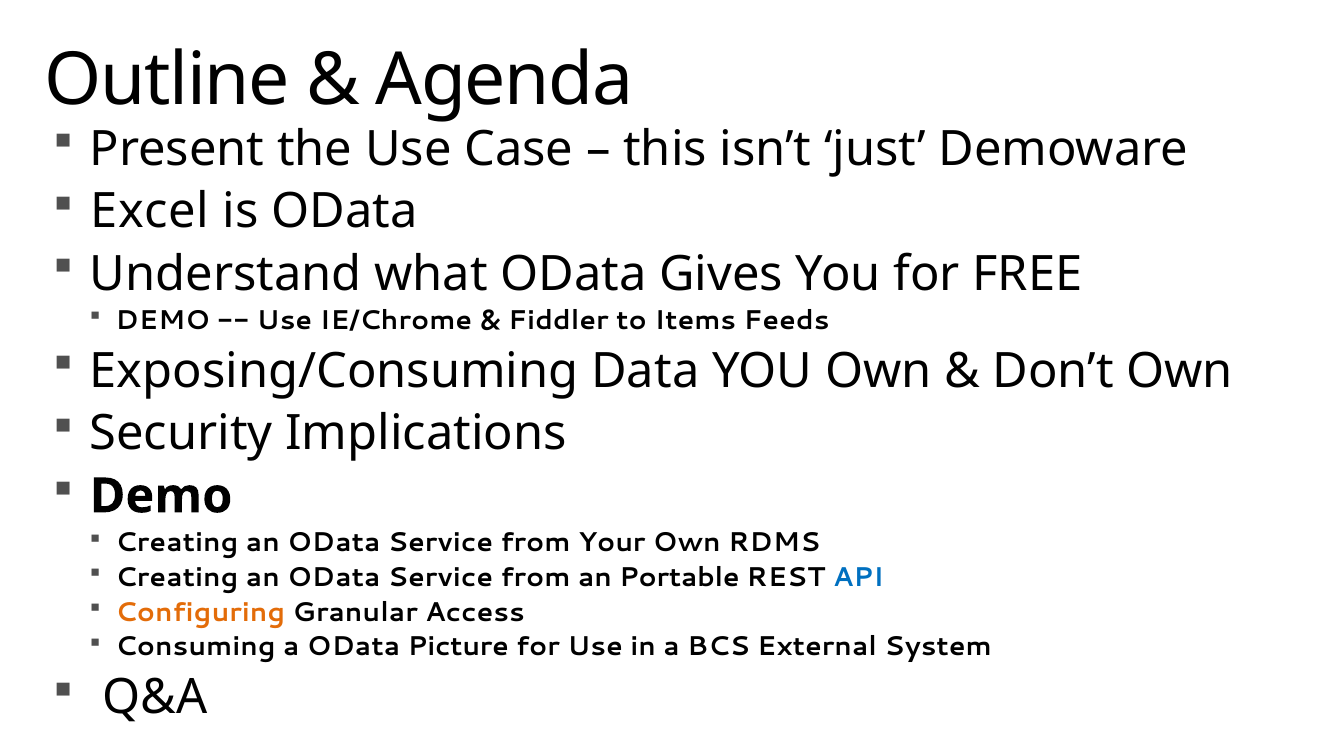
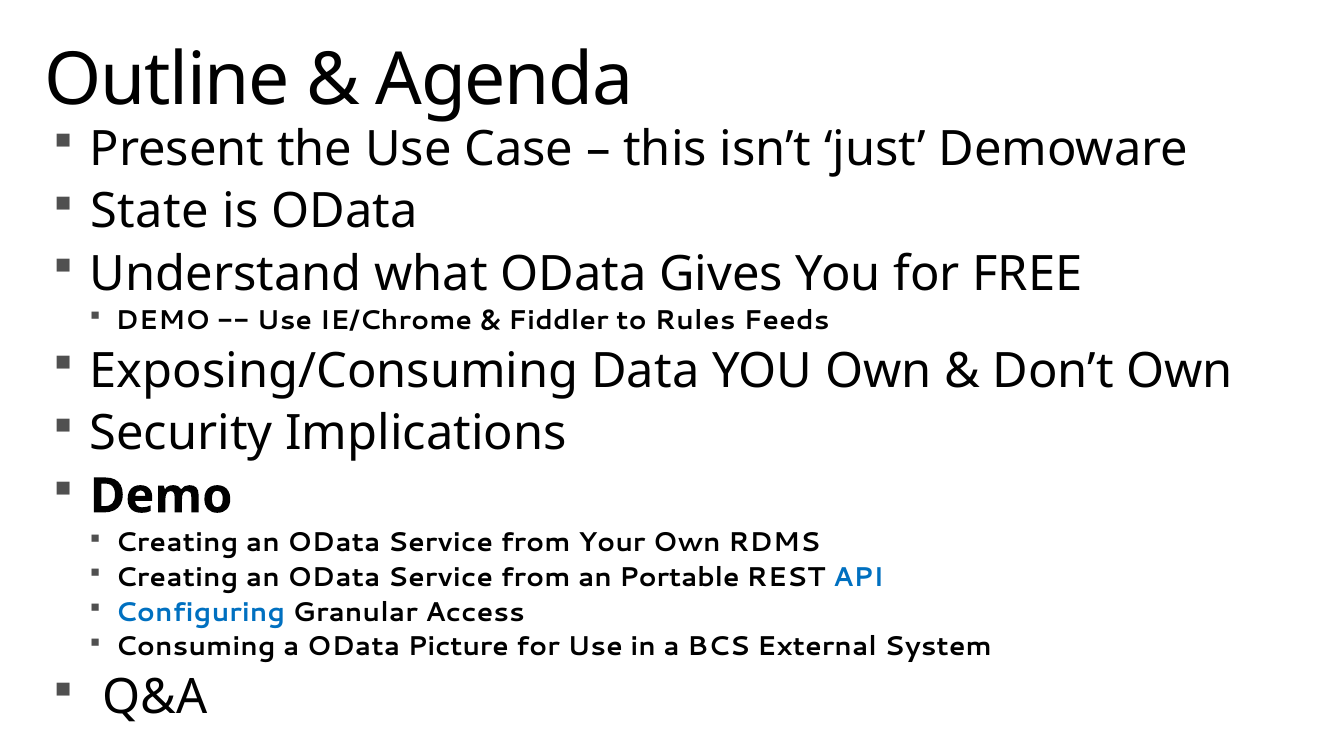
Excel: Excel -> State
Items: Items -> Rules
Configuring colour: orange -> blue
